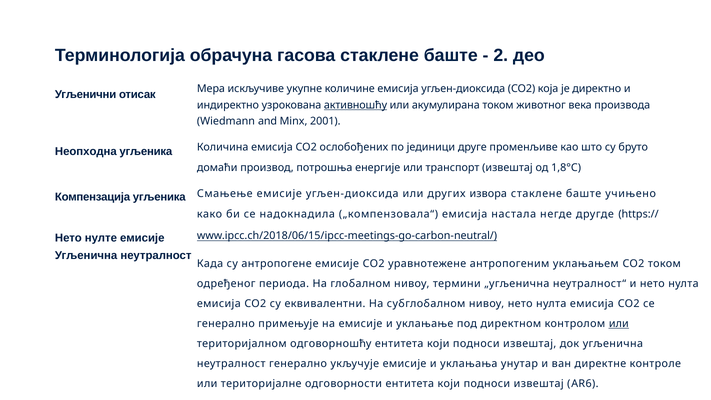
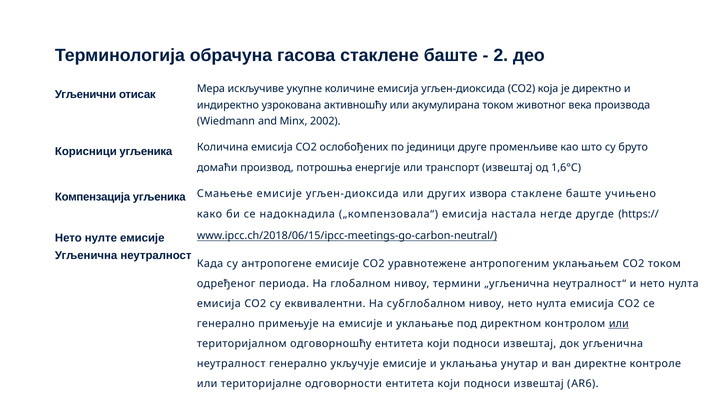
активношћу underline: present -> none
2001: 2001 -> 2002
Неопходна: Неопходна -> Корисници
1,8°C: 1,8°C -> 1,6°C
